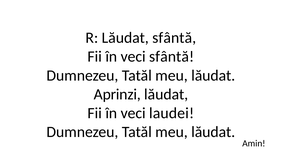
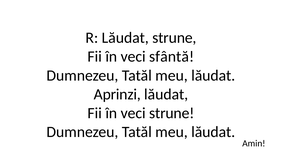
Lăudat sfântă: sfântă -> strune
veci laudei: laudei -> strune
